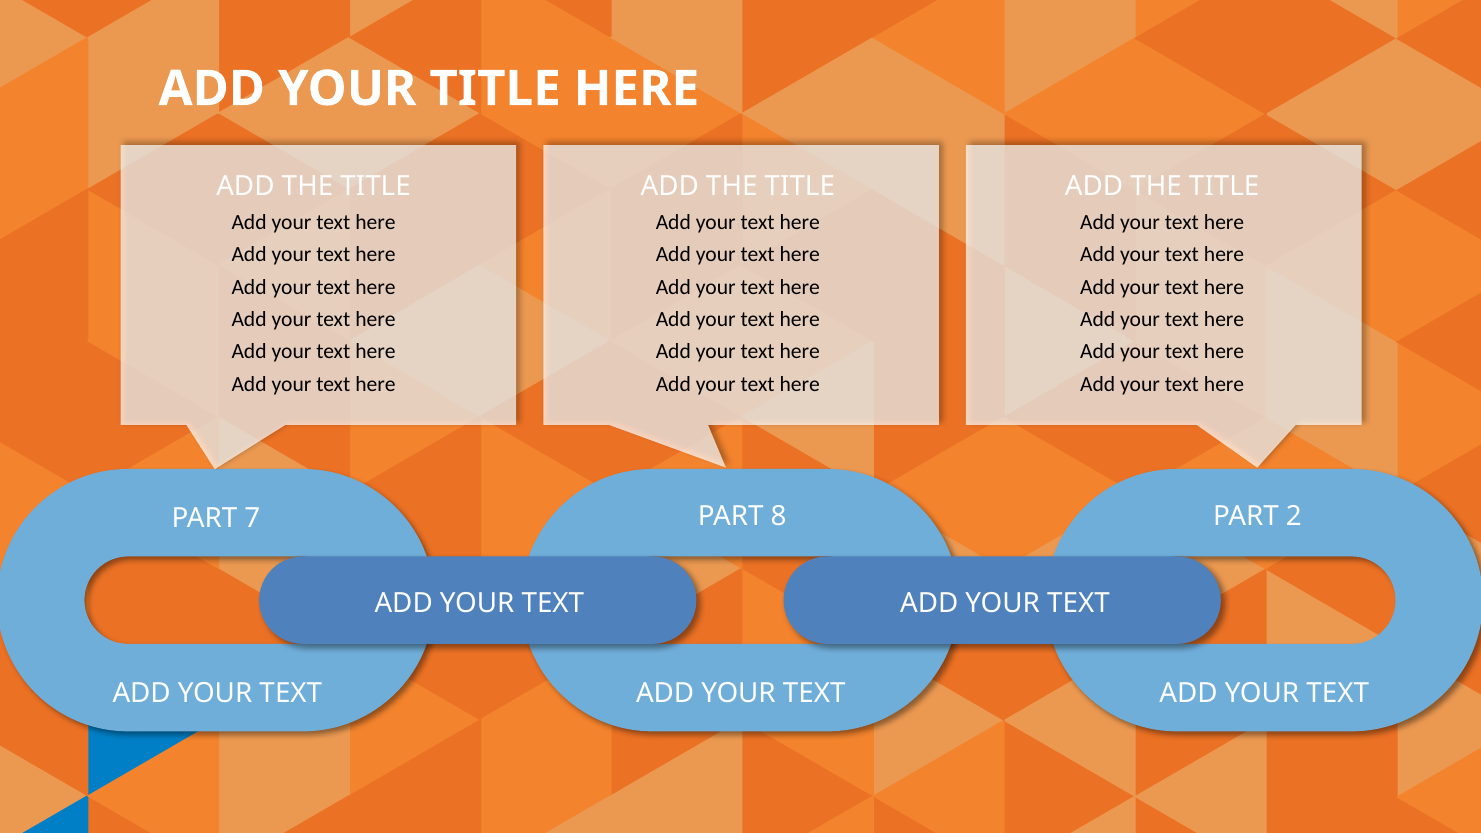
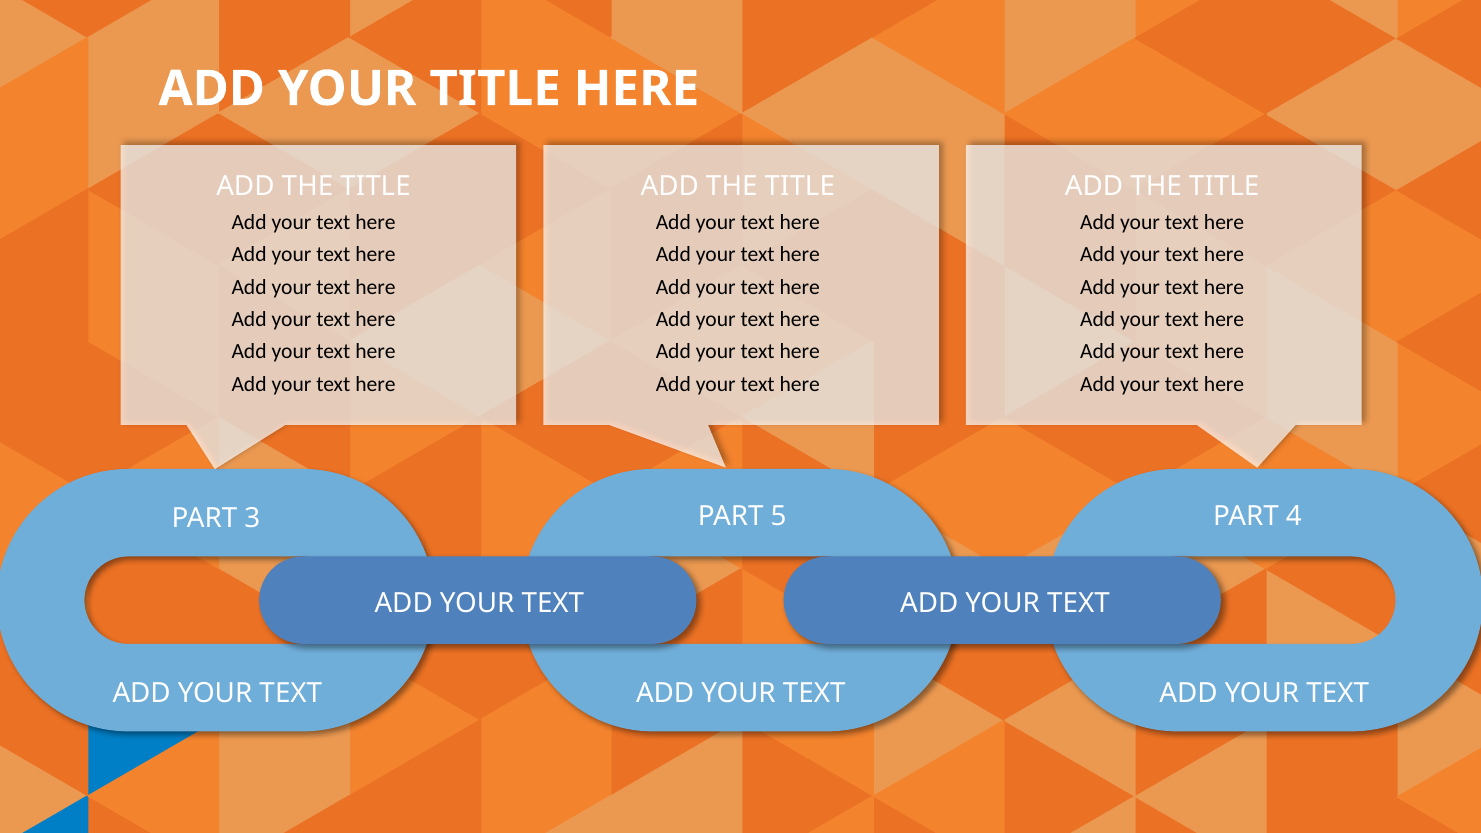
7: 7 -> 3
8: 8 -> 5
2: 2 -> 4
